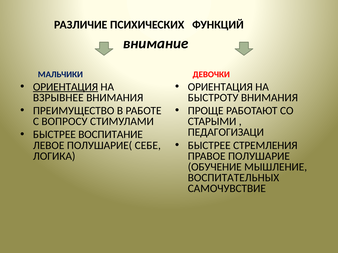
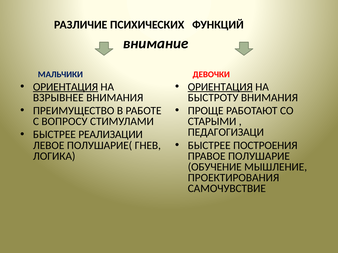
ОРИЕНТАЦИЯ at (220, 87) underline: none -> present
ВОСПИТАНИЕ: ВОСПИТАНИЕ -> РЕАЛИЗАЦИИ
СТРЕМЛЕНИЯ: СТРЕМЛЕНИЯ -> ПОСТРОЕНИЯ
СЕБЕ: СЕБЕ -> ГНЕВ
ВОСПИТАТЕЛЬНЫХ: ВОСПИТАТЕЛЬНЫХ -> ПРОЕКТИРОВАНИЯ
